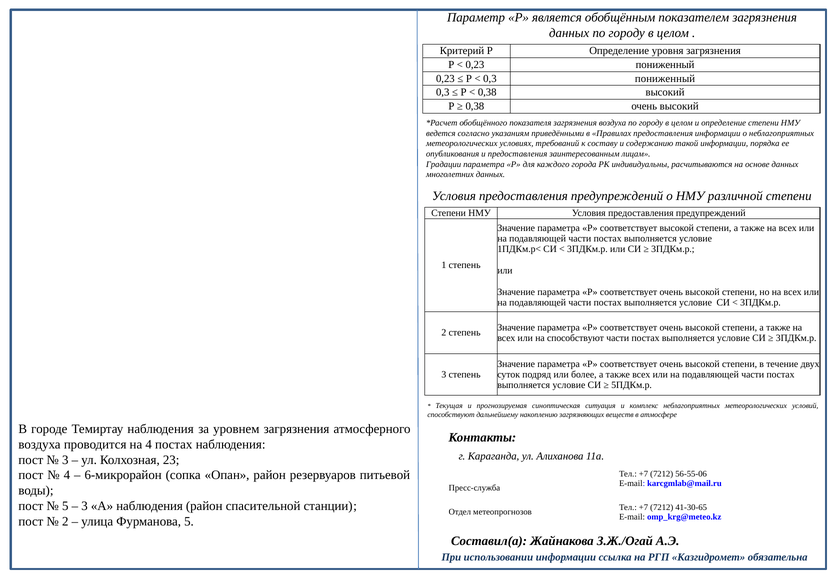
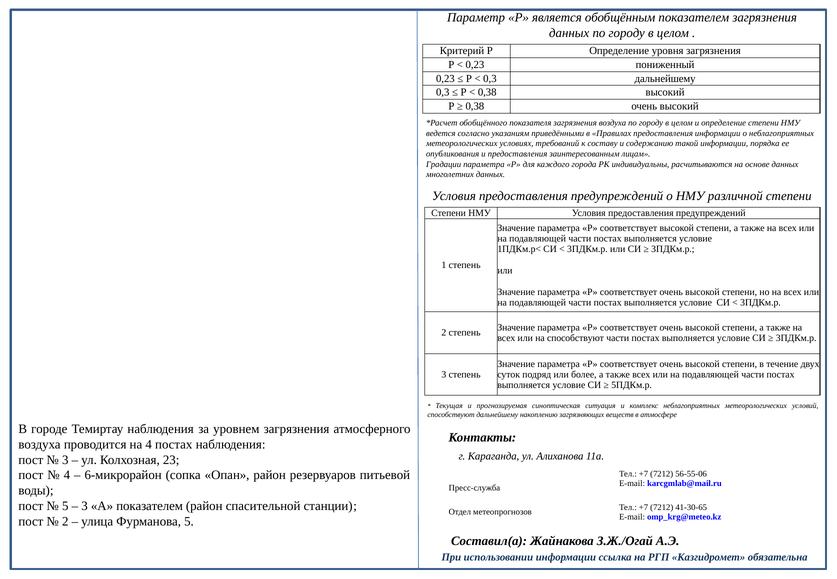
0,3 пониженный: пониженный -> дальнейшему
А наблюдения: наблюдения -> показателем
